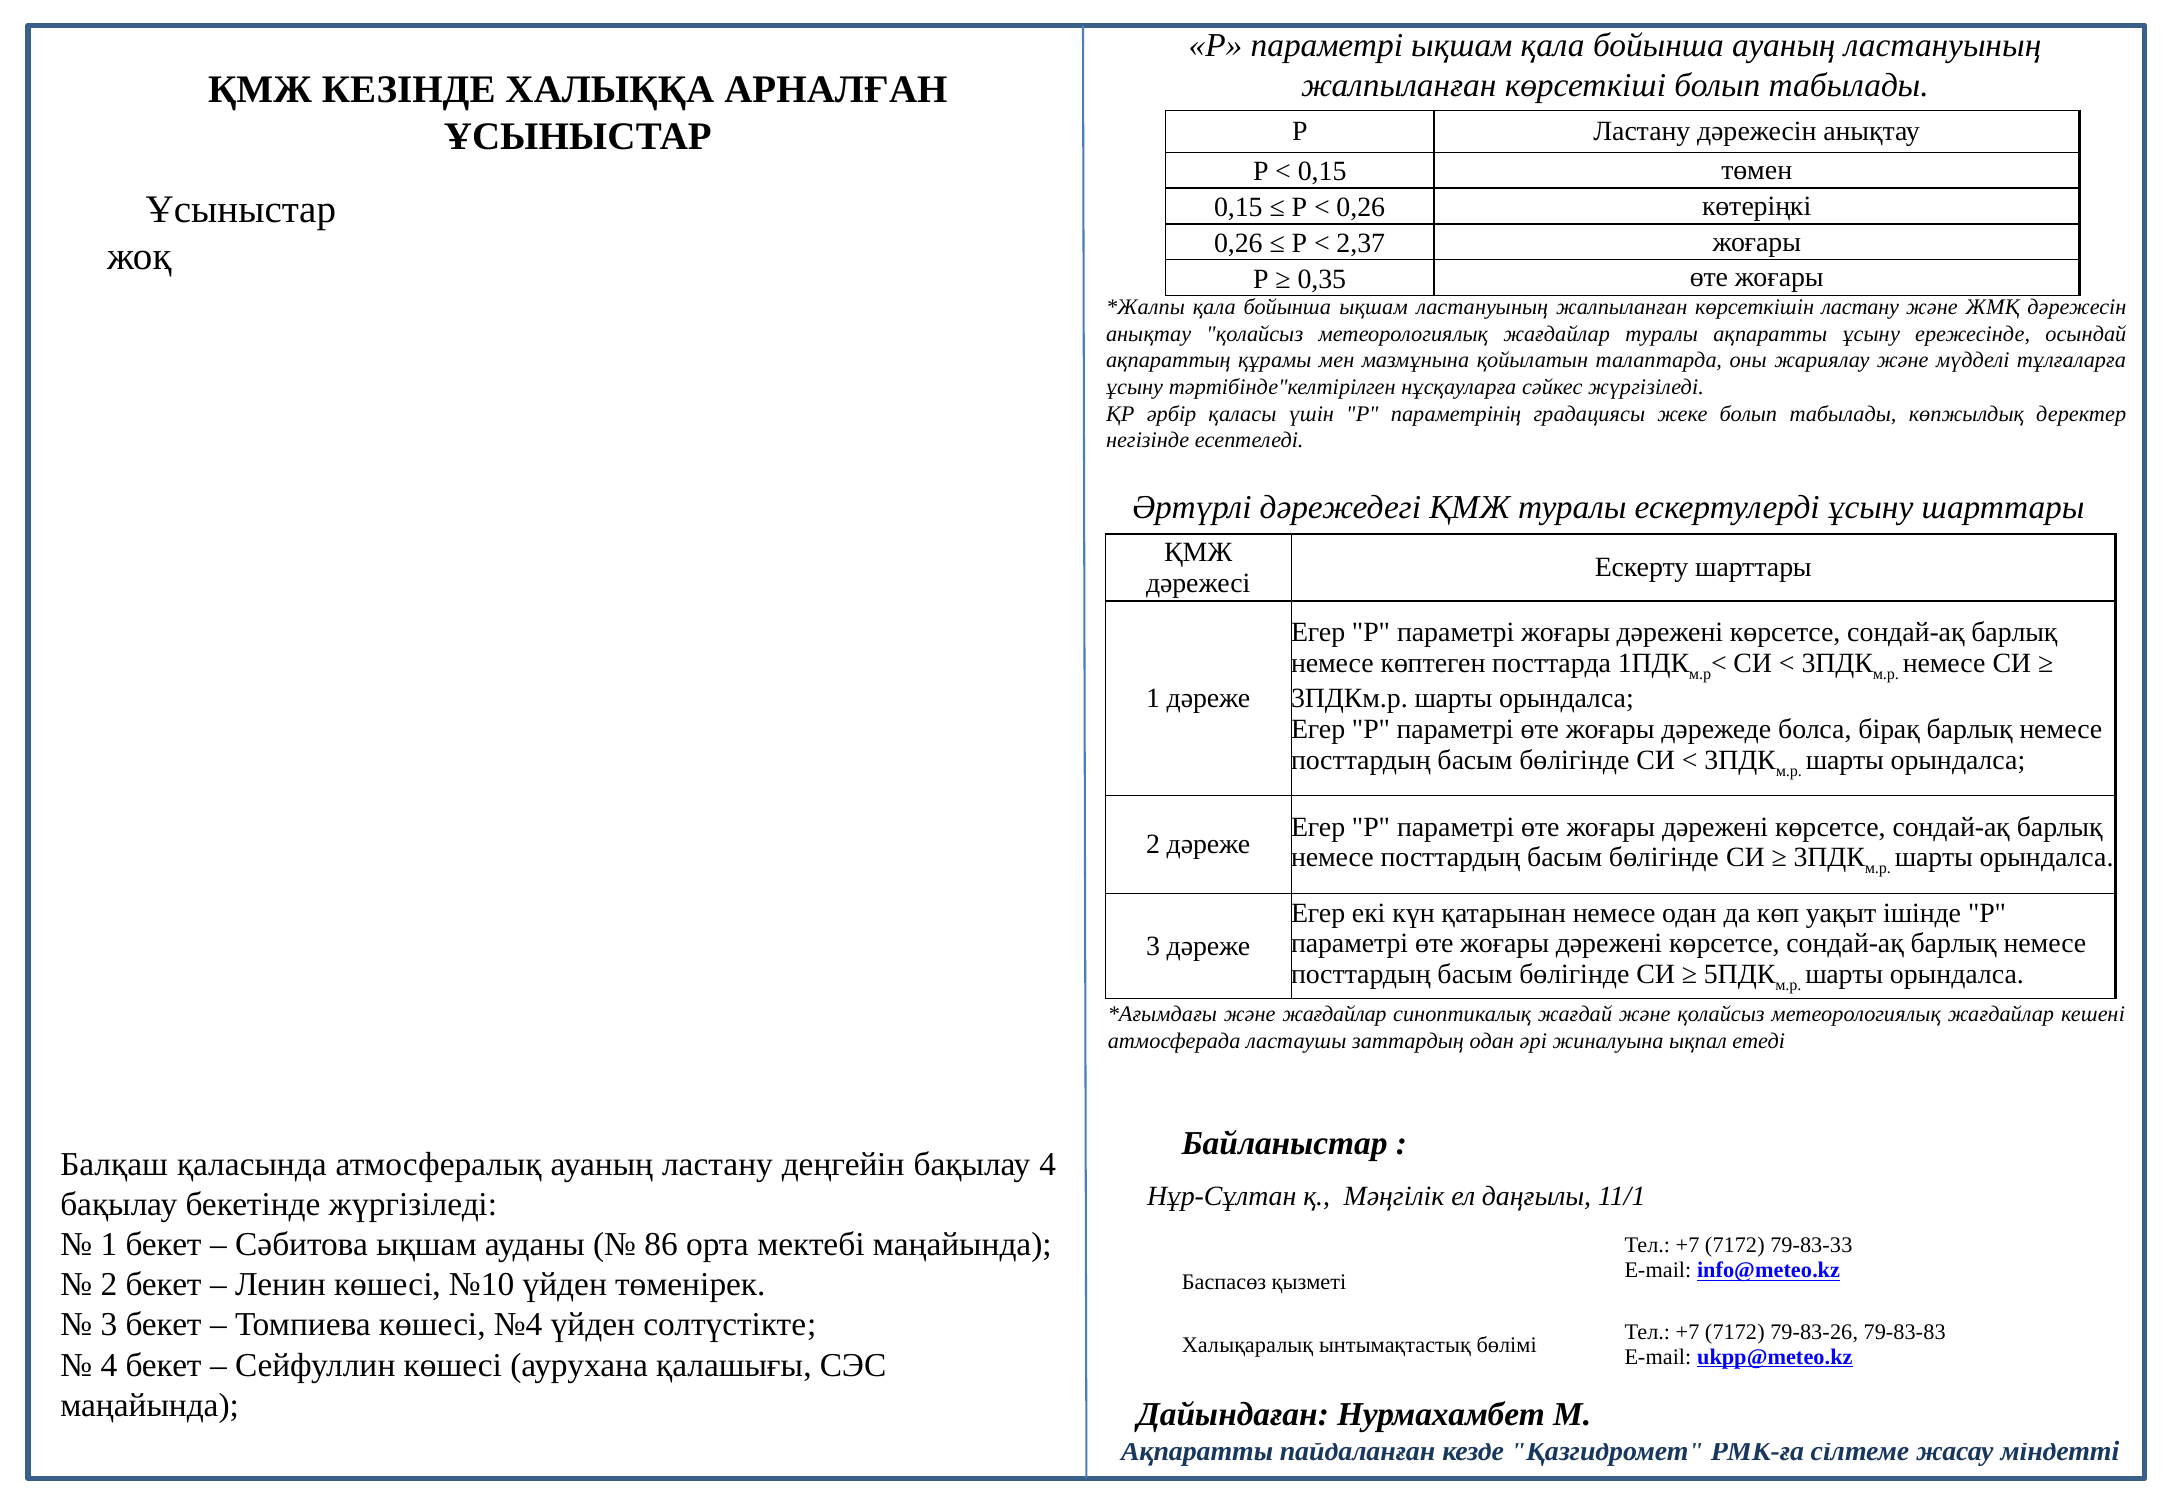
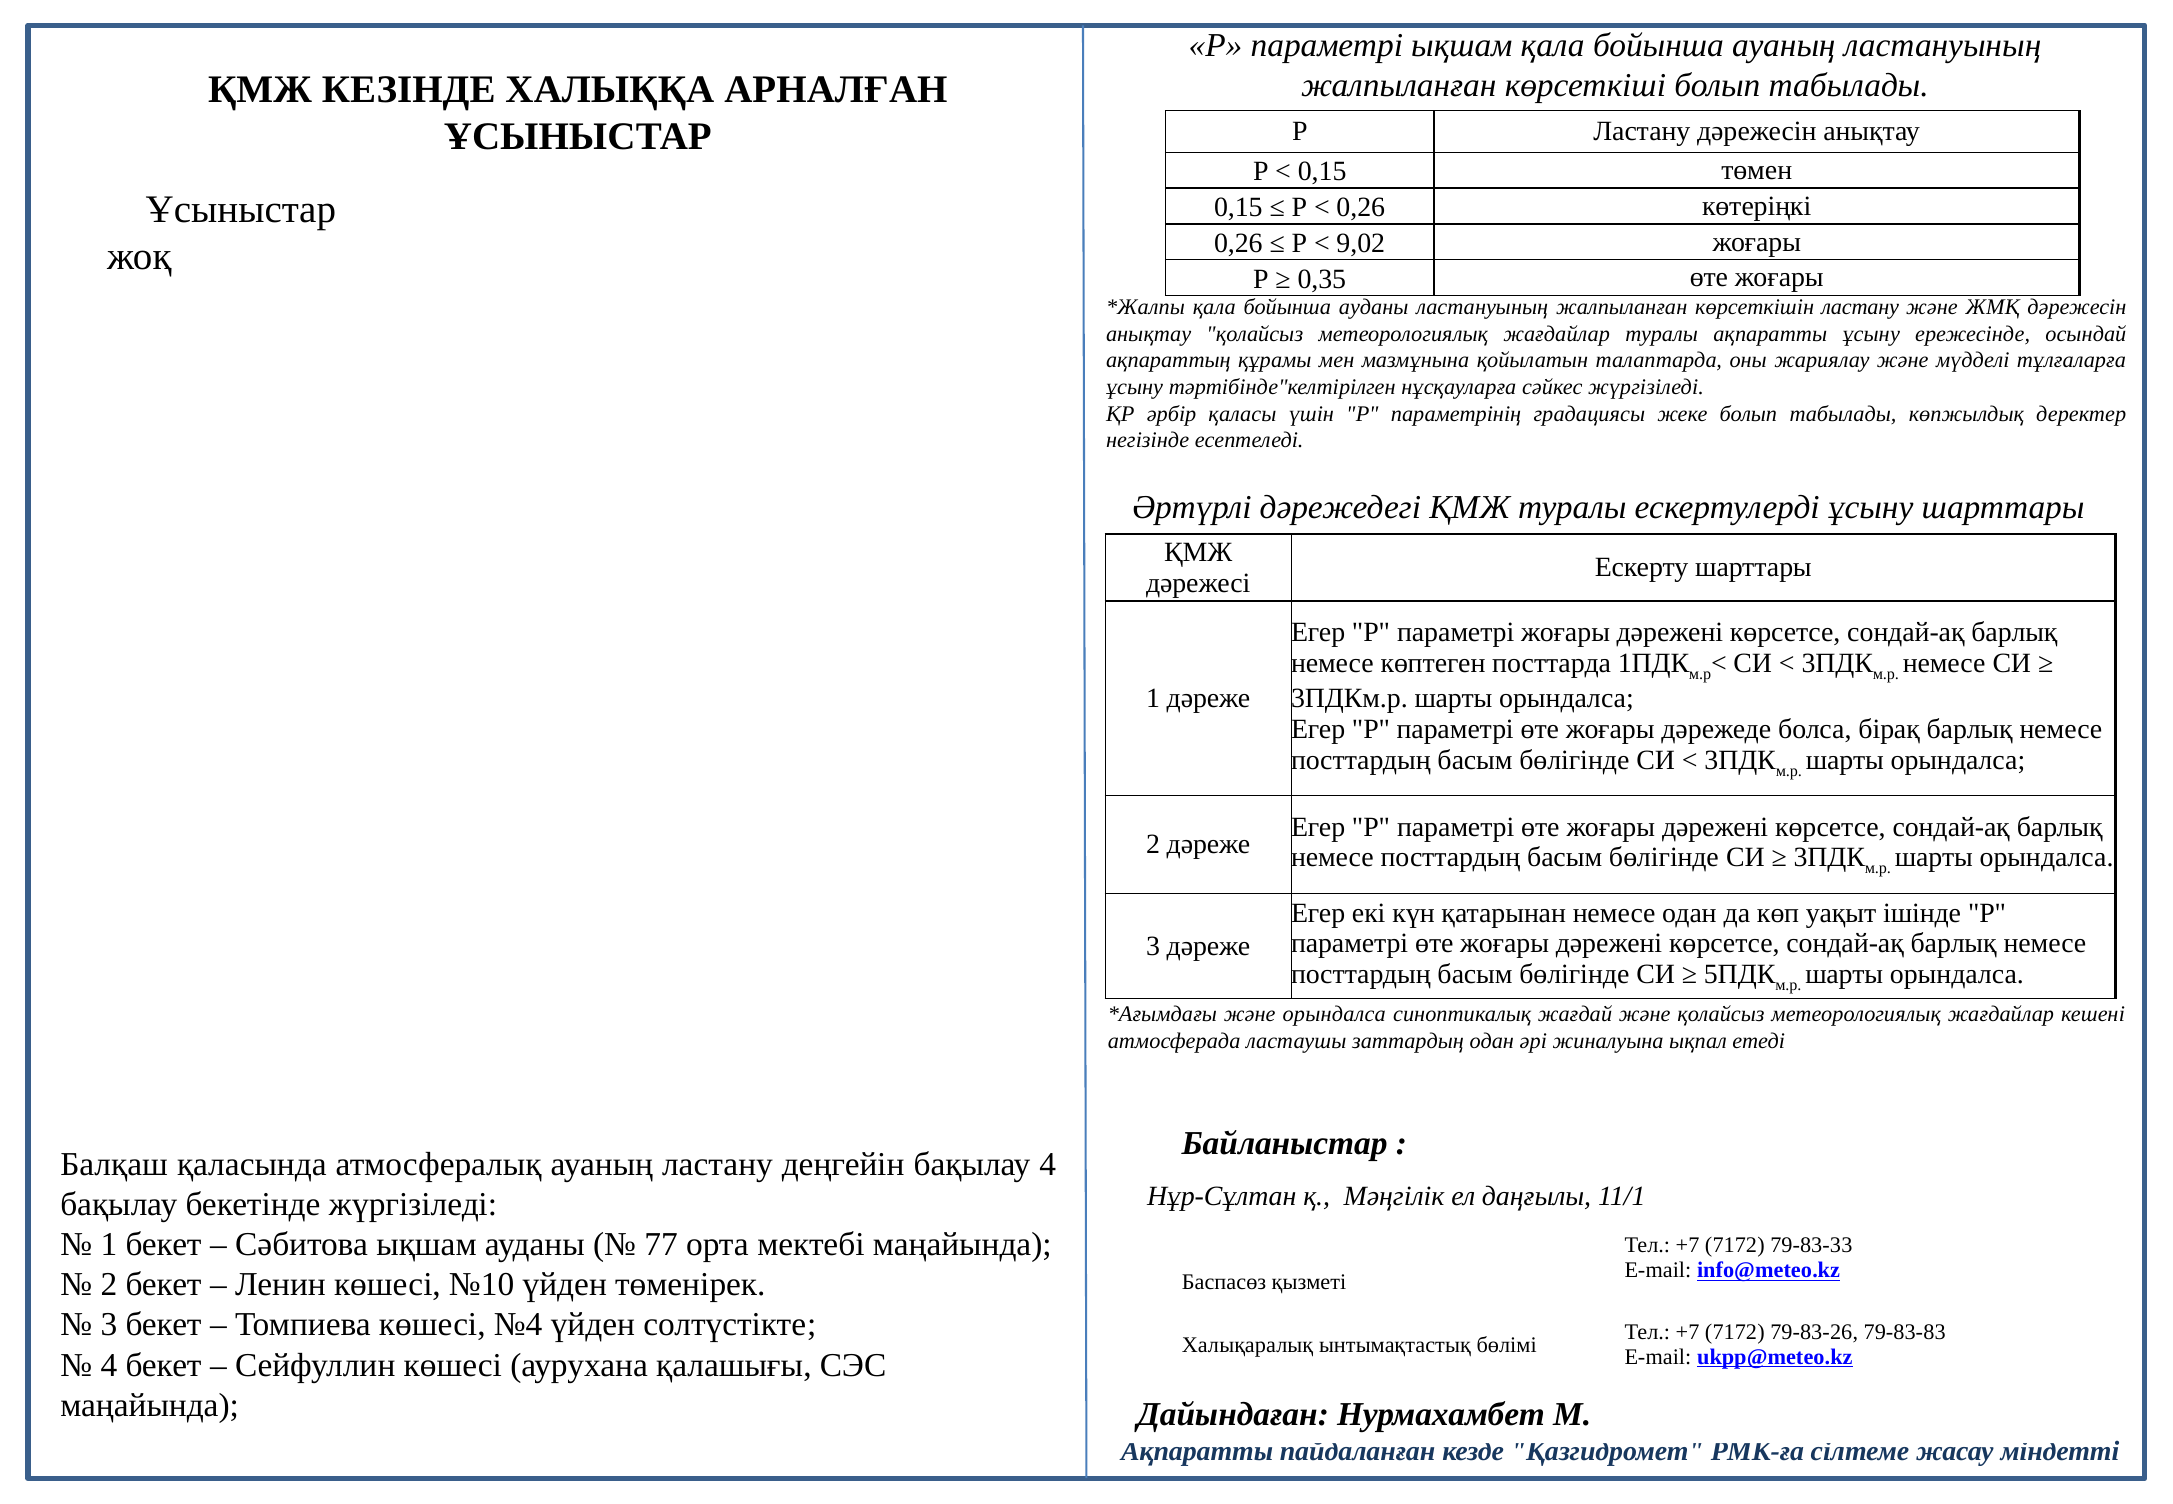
2,37: 2,37 -> 9,02
бойынша ықшам: ықшам -> ауданы
және жағдайлар: жағдайлар -> орындалса
86: 86 -> 77
